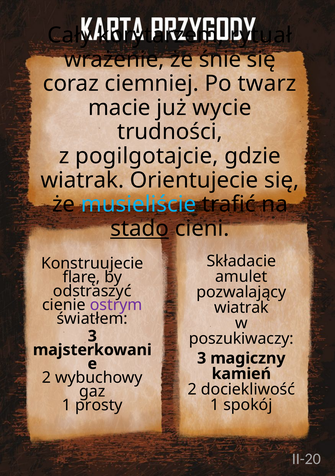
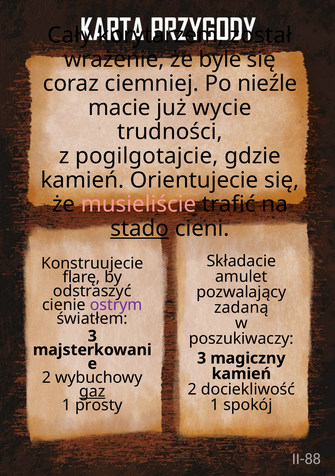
rytuał: rytuał -> został
śnie: śnie -> byle
twarz: twarz -> nieźle
wiatrak at (82, 180): wiatrak -> kamień
musieliście colour: light blue -> pink
wiatrak at (241, 307): wiatrak -> zadaną
gaz underline: none -> present
II-20: II-20 -> II-88
